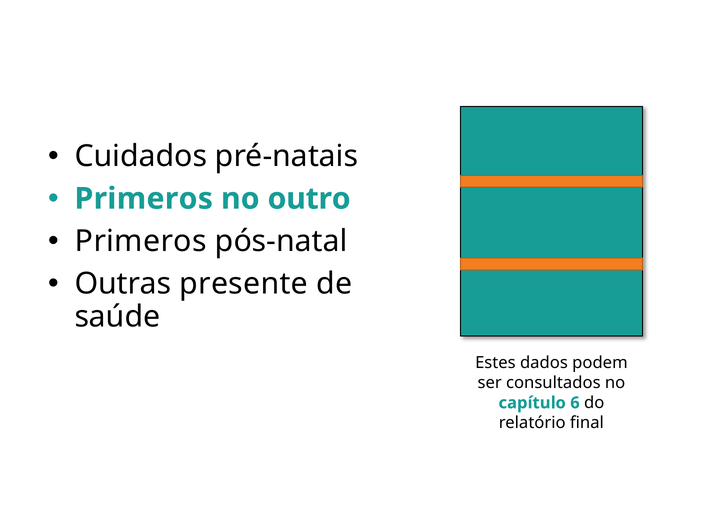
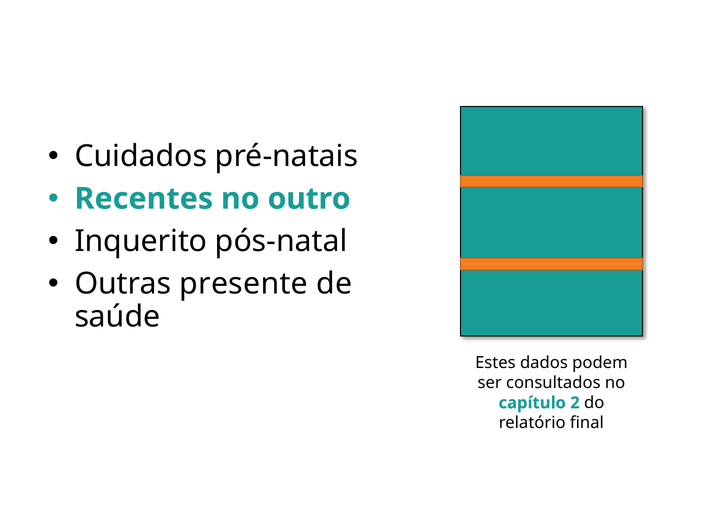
Primeros at (144, 199): Primeros -> Recentes
Primeros at (141, 241): Primeros -> Inquerito
6: 6 -> 2
